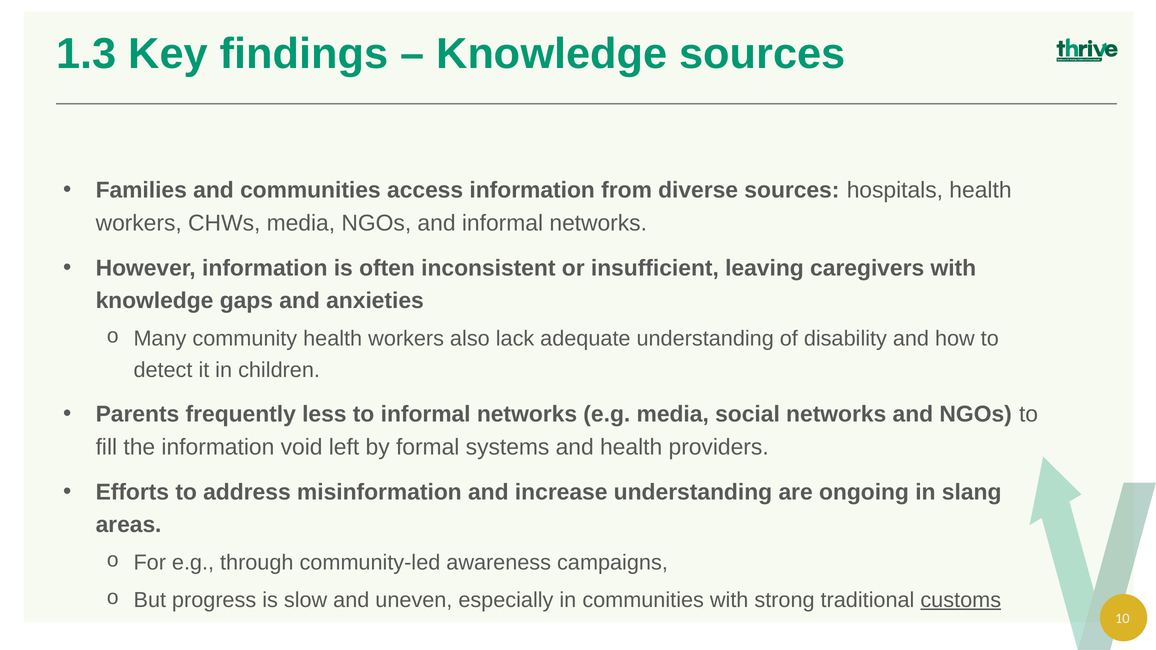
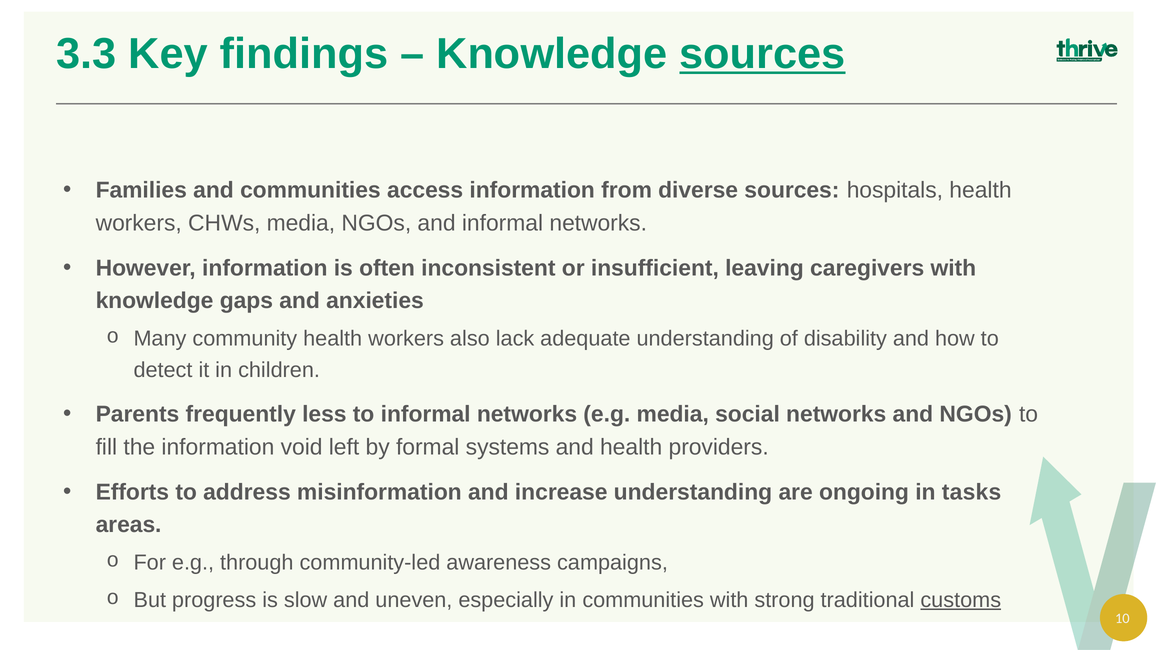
1.3: 1.3 -> 3.3
sources at (762, 54) underline: none -> present
slang: slang -> tasks
